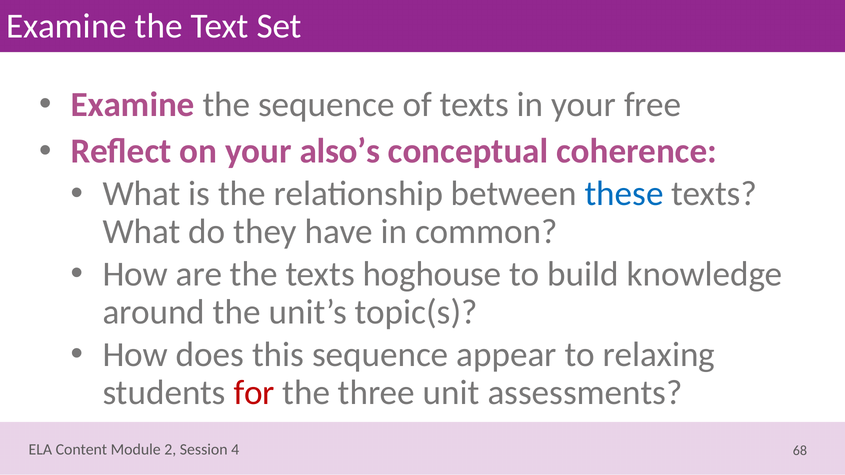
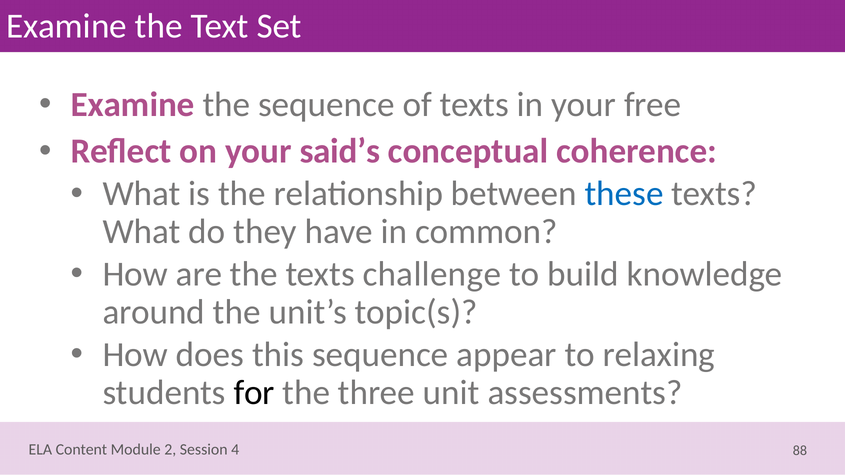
also’s: also’s -> said’s
hoghouse: hoghouse -> challenge
for colour: red -> black
68: 68 -> 88
